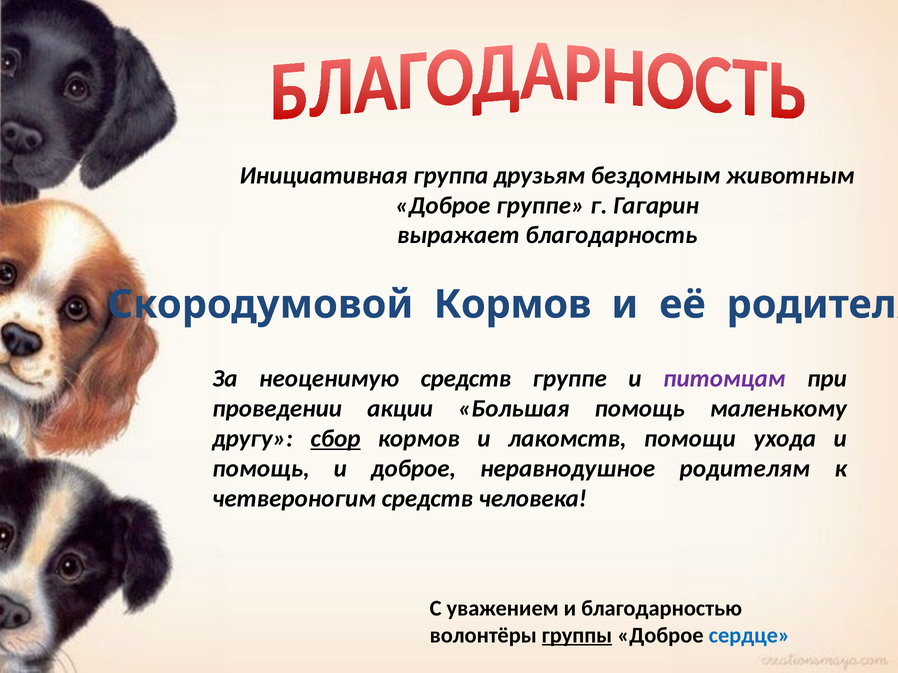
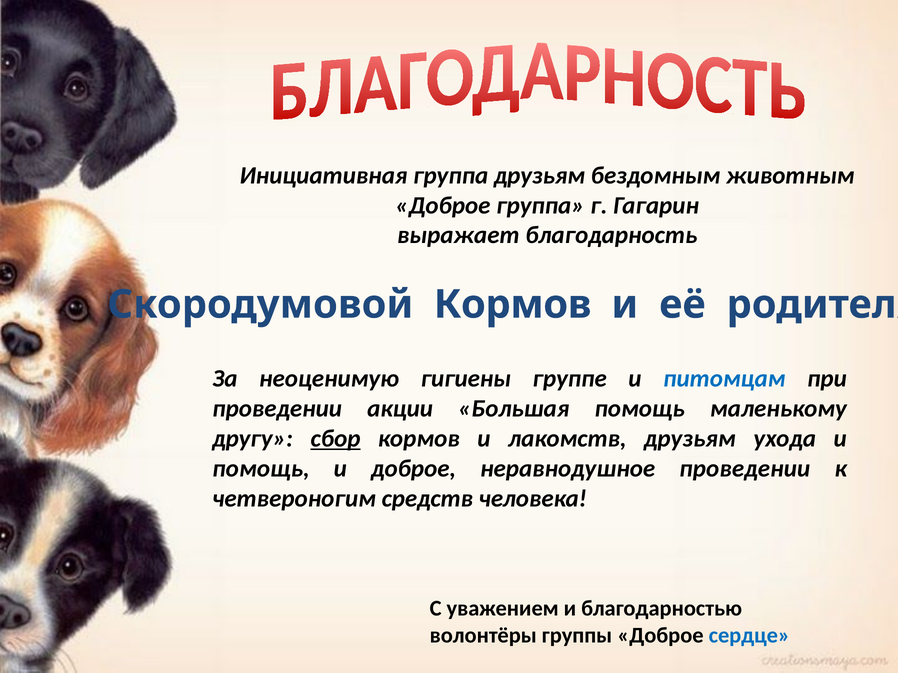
Доброе группе: группе -> группа
неоценимую средств: средств -> гигиены
питомцам colour: purple -> blue
лакомств помощи: помощи -> друзьям
неравнодушное родителям: родителям -> проведении
группы underline: present -> none
